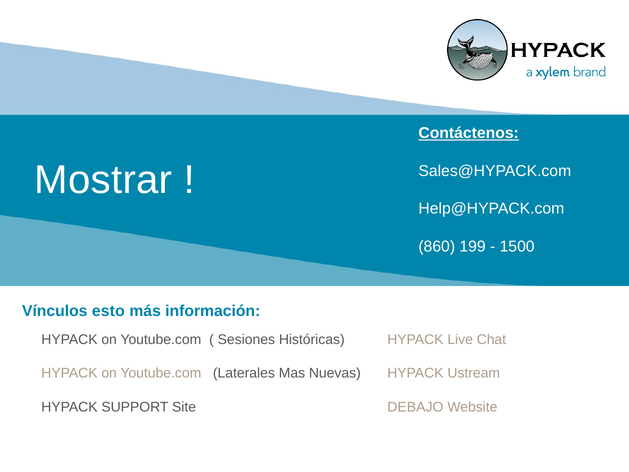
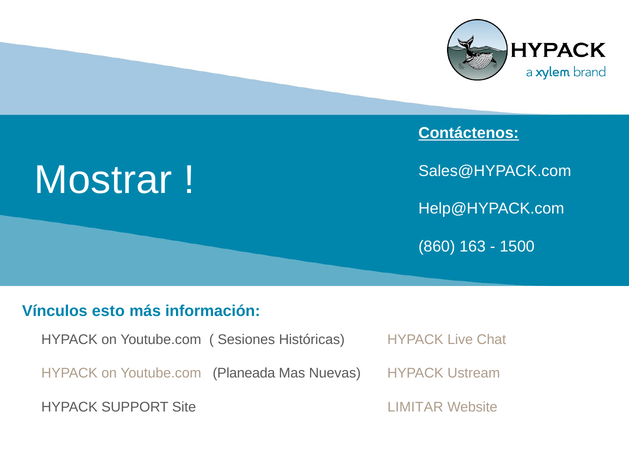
199: 199 -> 163
Laterales: Laterales -> Planeada
DEBAJO: DEBAJO -> LIMITAR
